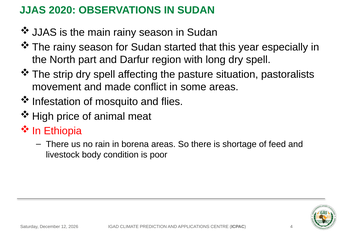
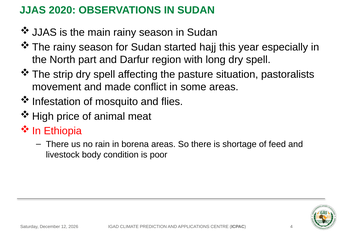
that: that -> hajj
